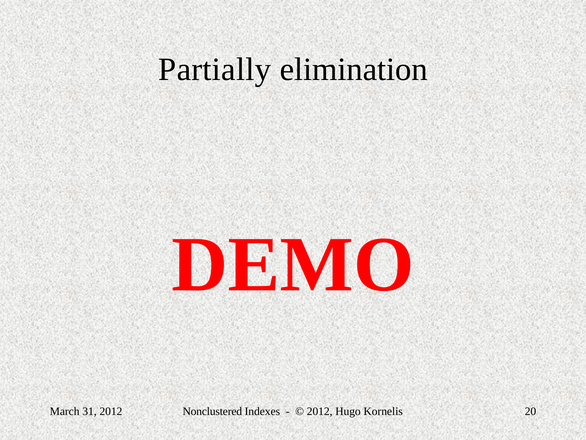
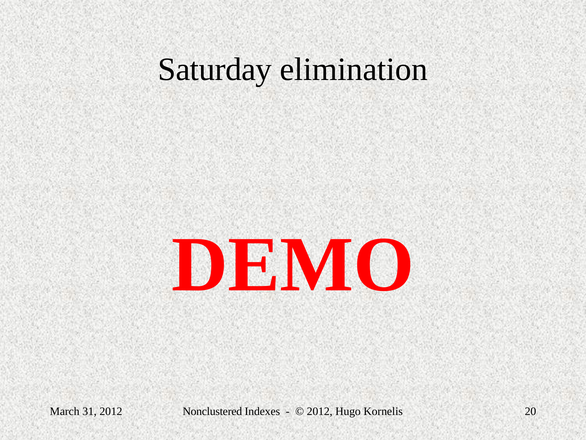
Partially: Partially -> Saturday
